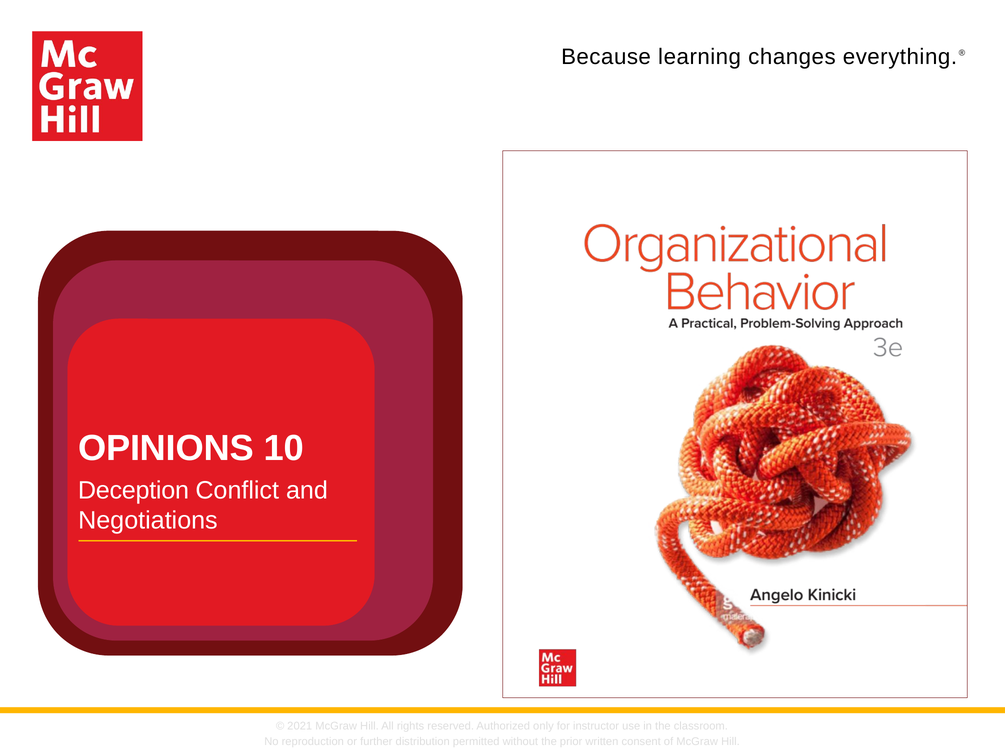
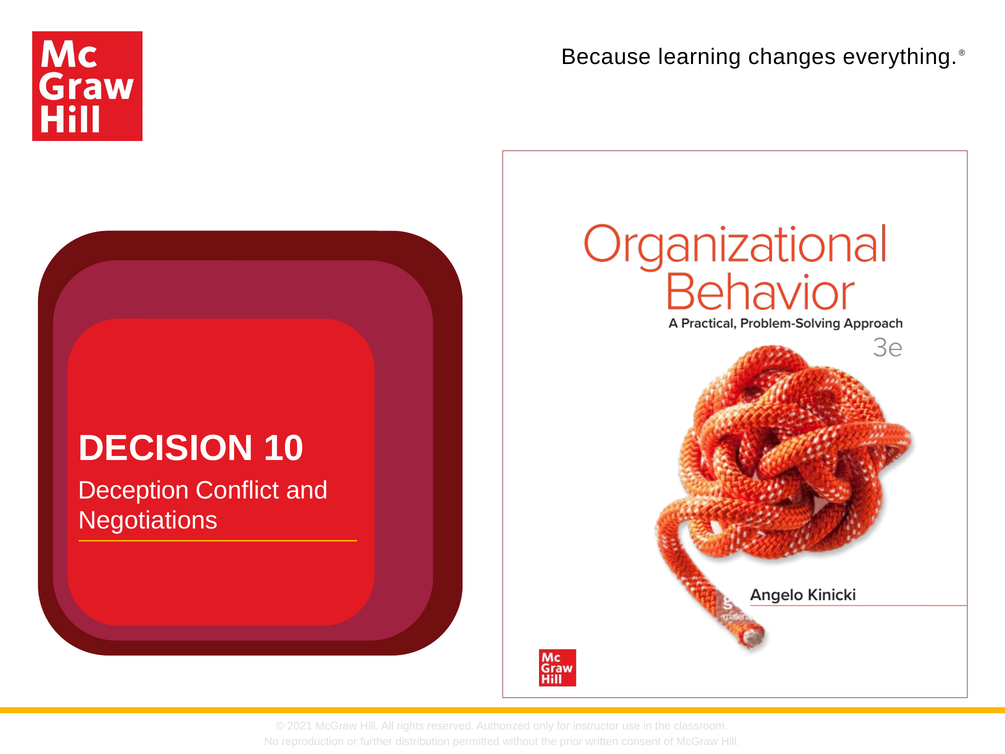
OPINIONS: OPINIONS -> DECISION
